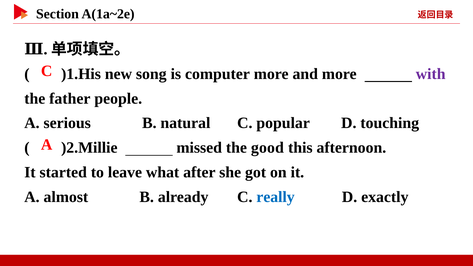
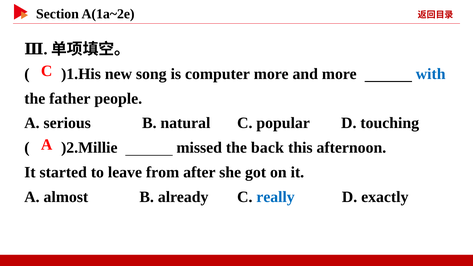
with colour: purple -> blue
good: good -> back
what: what -> from
